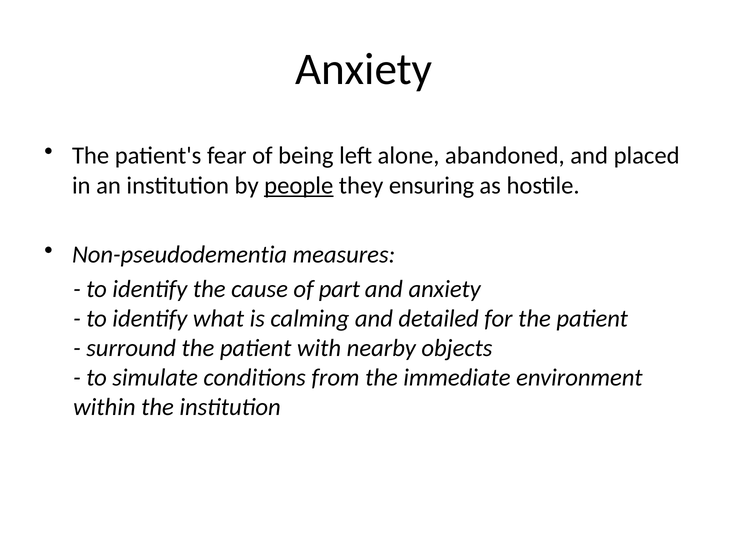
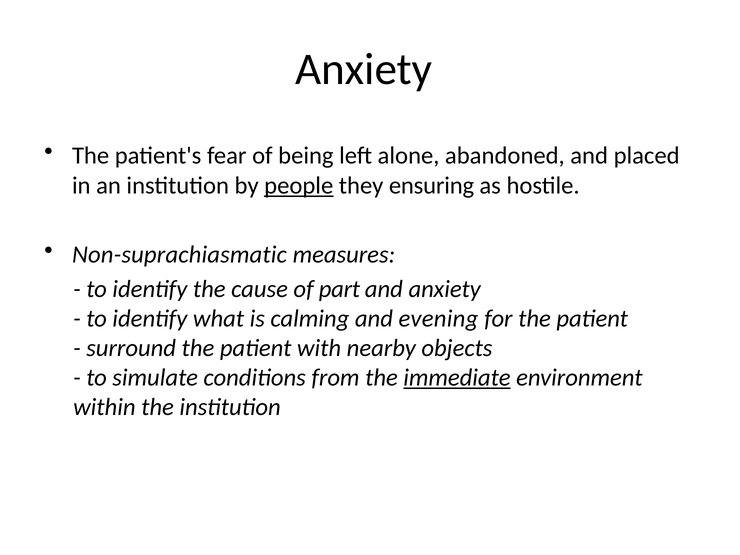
Non-pseudodementia: Non-pseudodementia -> Non-suprachiasmatic
detailed: detailed -> evening
immediate underline: none -> present
